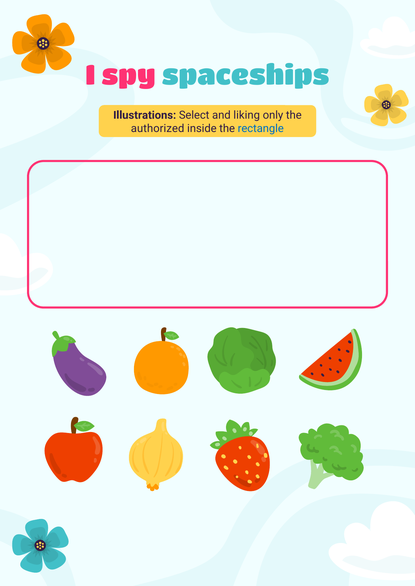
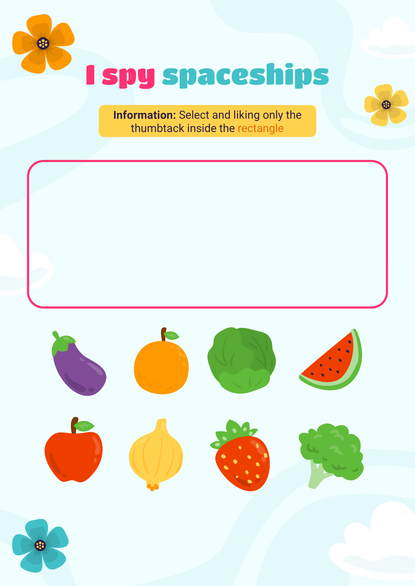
Illustrations: Illustrations -> Information
authorized: authorized -> thumbtack
rectangle colour: blue -> orange
